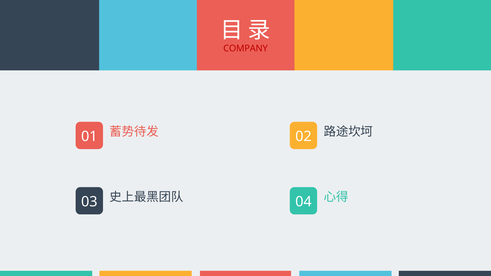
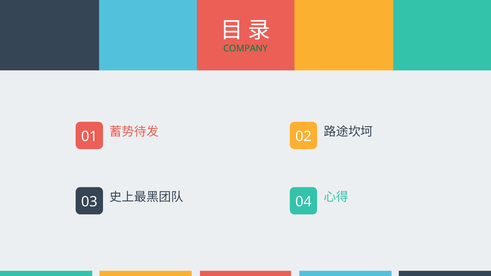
COMPANY colour: red -> green
